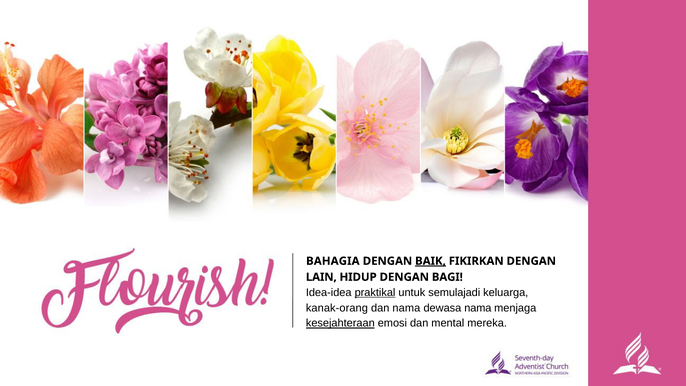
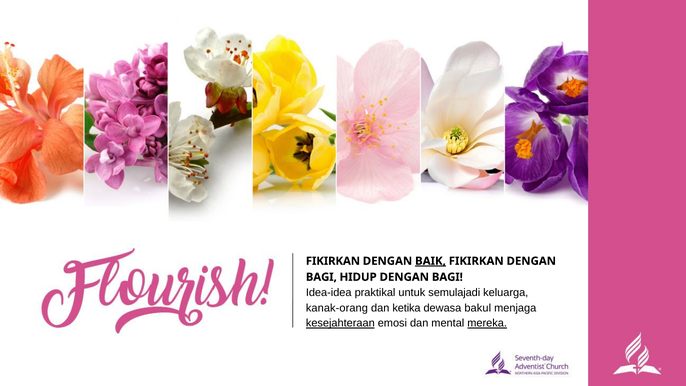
BAHAGIA at (333, 261): BAHAGIA -> FIKIRKAN
LAIN at (321, 277): LAIN -> BAGI
praktikal underline: present -> none
dan nama: nama -> ketika
dewasa nama: nama -> bakul
mereka underline: none -> present
